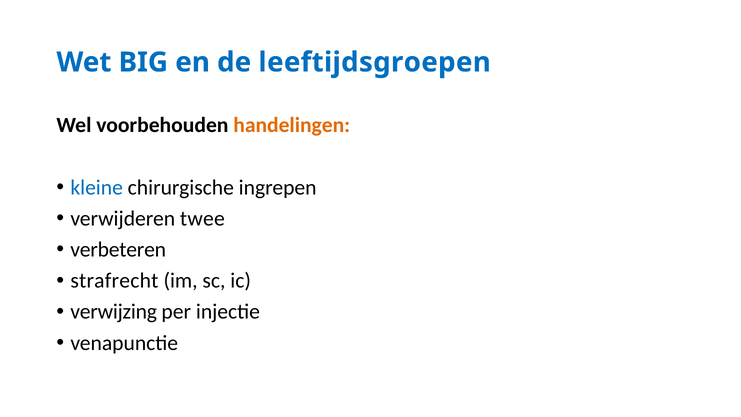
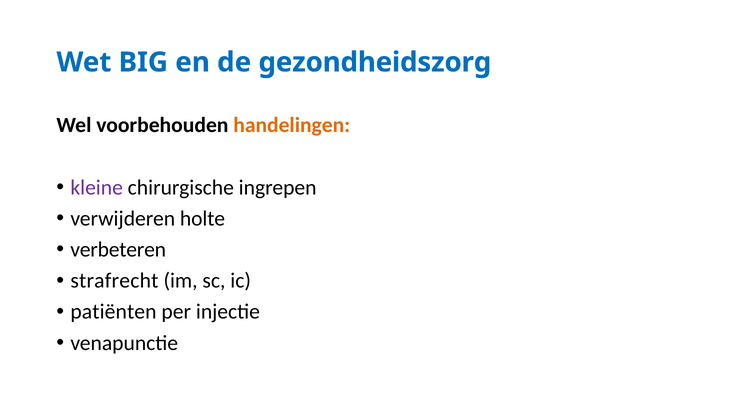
leeftijdsgroepen: leeftijdsgroepen -> gezondheidszorg
kleine colour: blue -> purple
twee: twee -> holte
verwijzing: verwijzing -> patiënten
